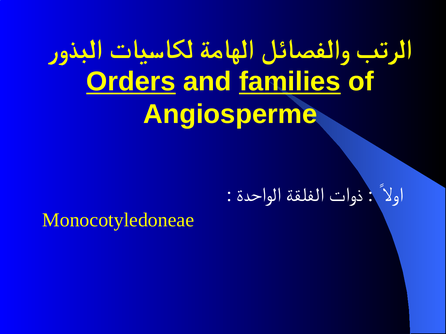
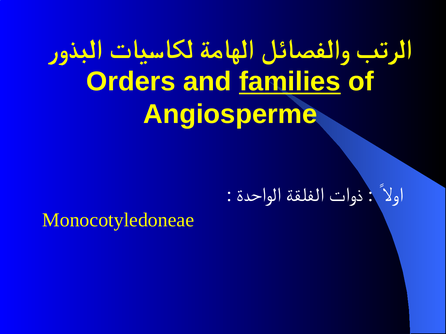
Orders underline: present -> none
